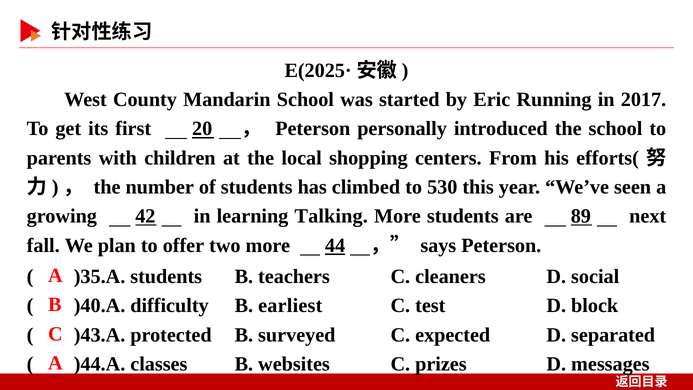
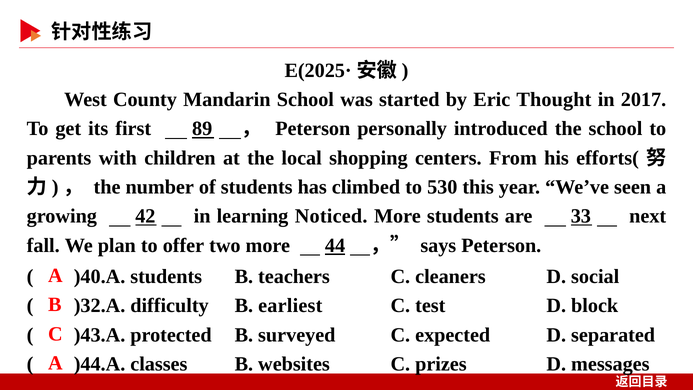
Running: Running -> Thought
20: 20 -> 89
Talking: Talking -> Noticed
89: 89 -> 33
)35.A: )35.A -> )40.A
)40.A: )40.A -> )32.A
